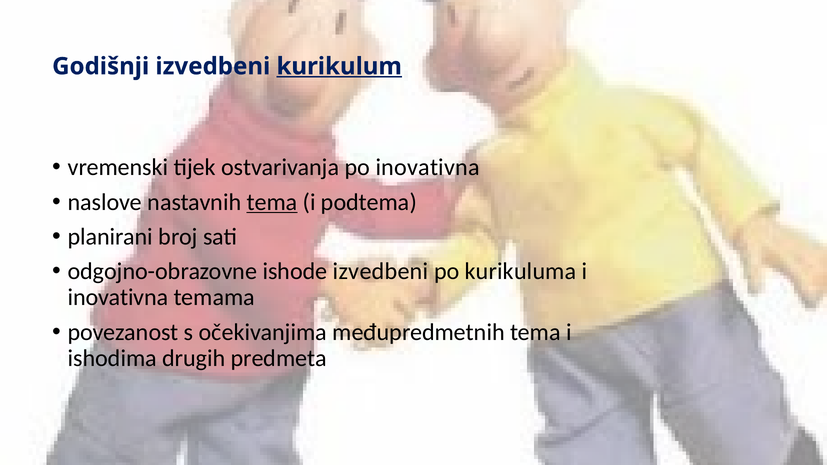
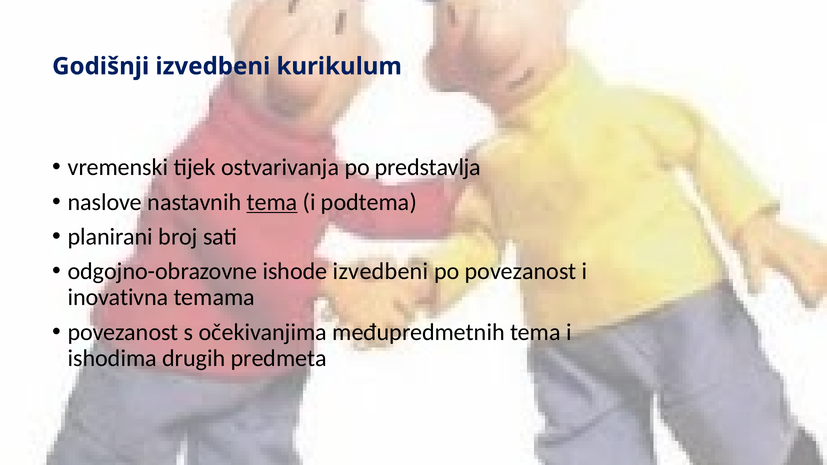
kurikulum underline: present -> none
po inovativna: inovativna -> predstavlja
po kurikuluma: kurikuluma -> povezanost
